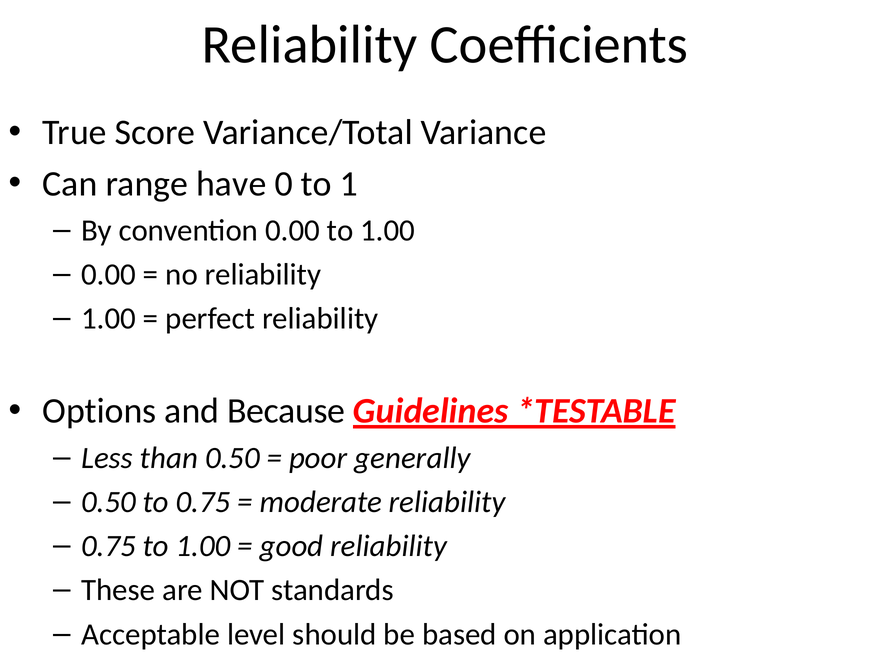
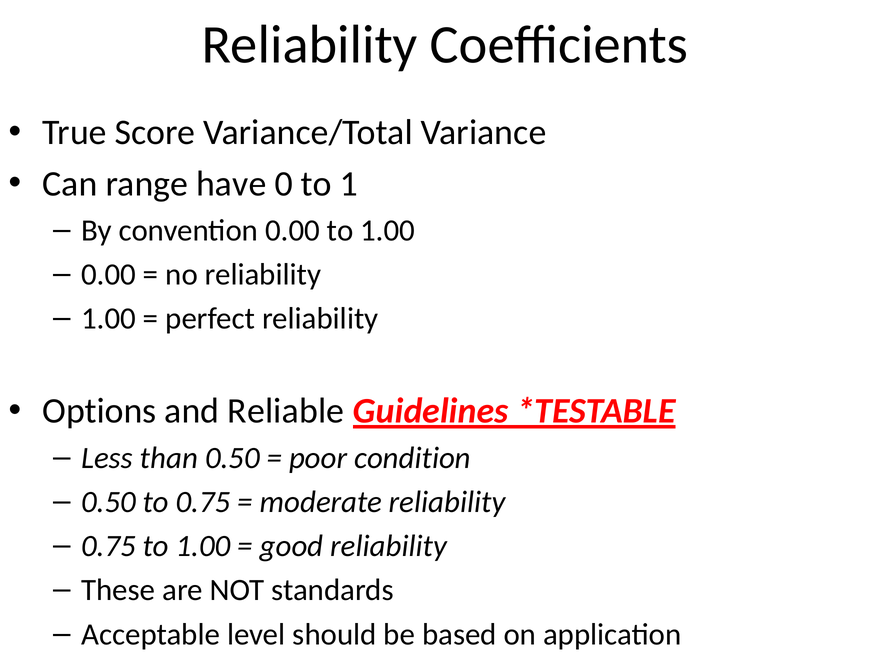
Because: Because -> Reliable
generally: generally -> condition
